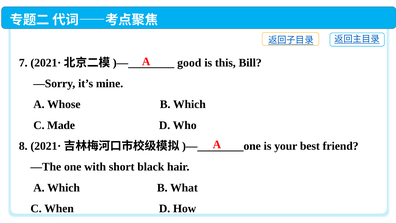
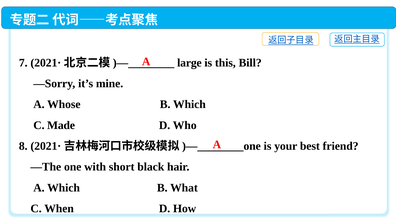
good: good -> large
